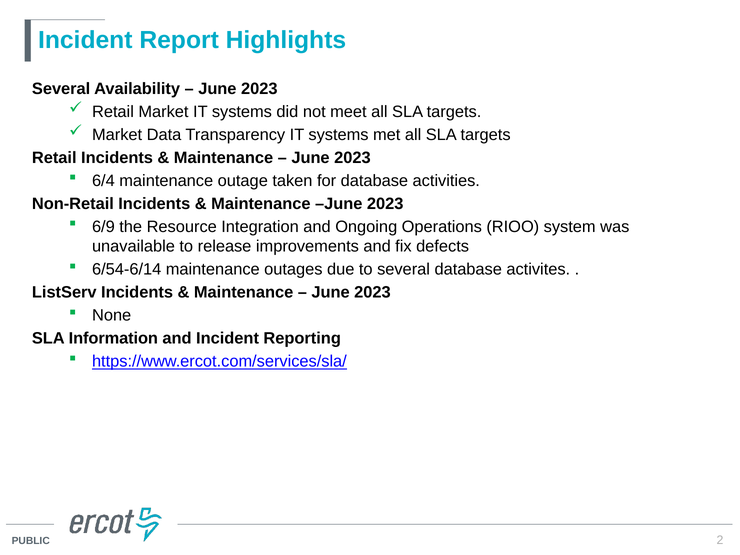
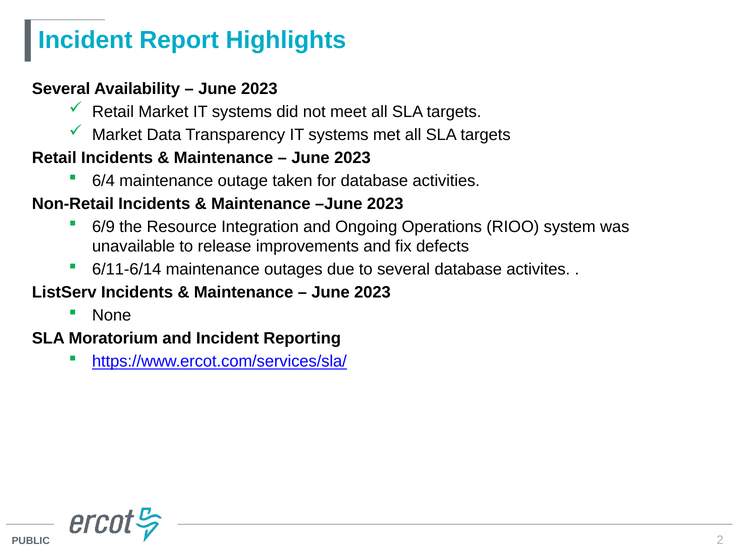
6/54-6/14: 6/54-6/14 -> 6/11-6/14
Information: Information -> Moratorium
